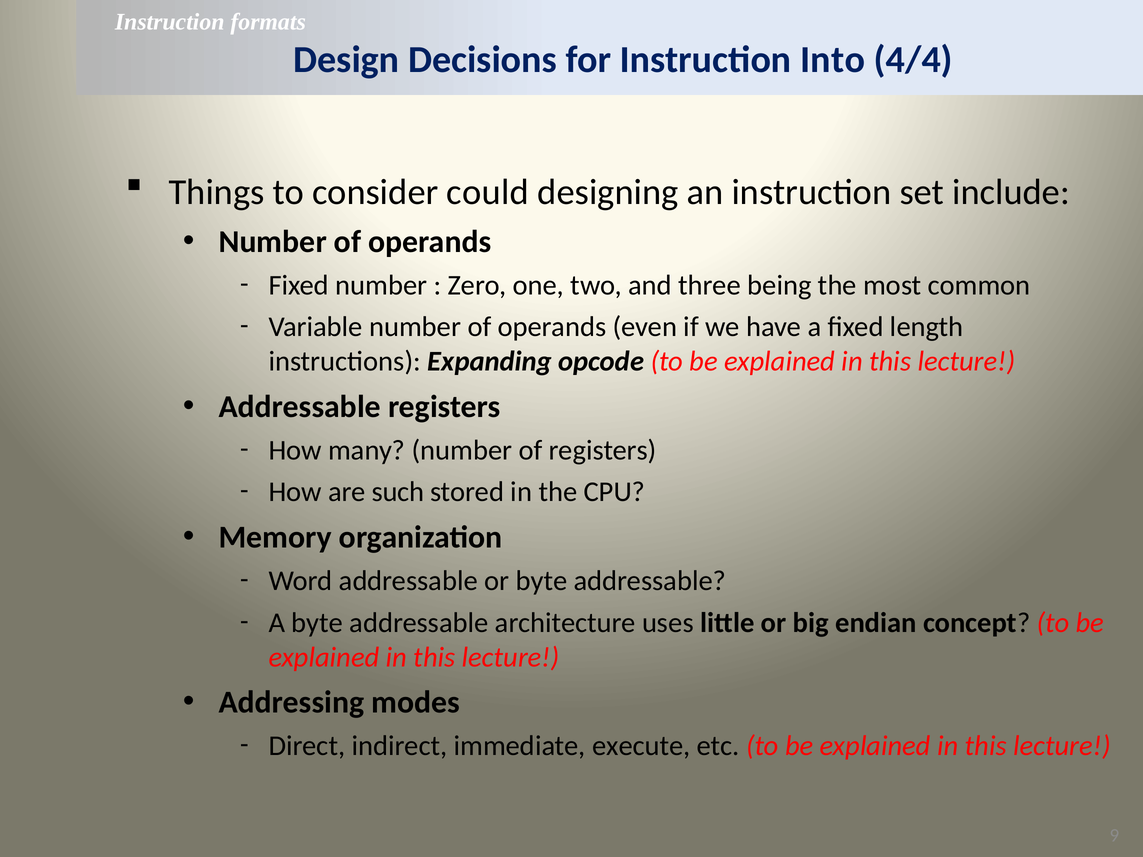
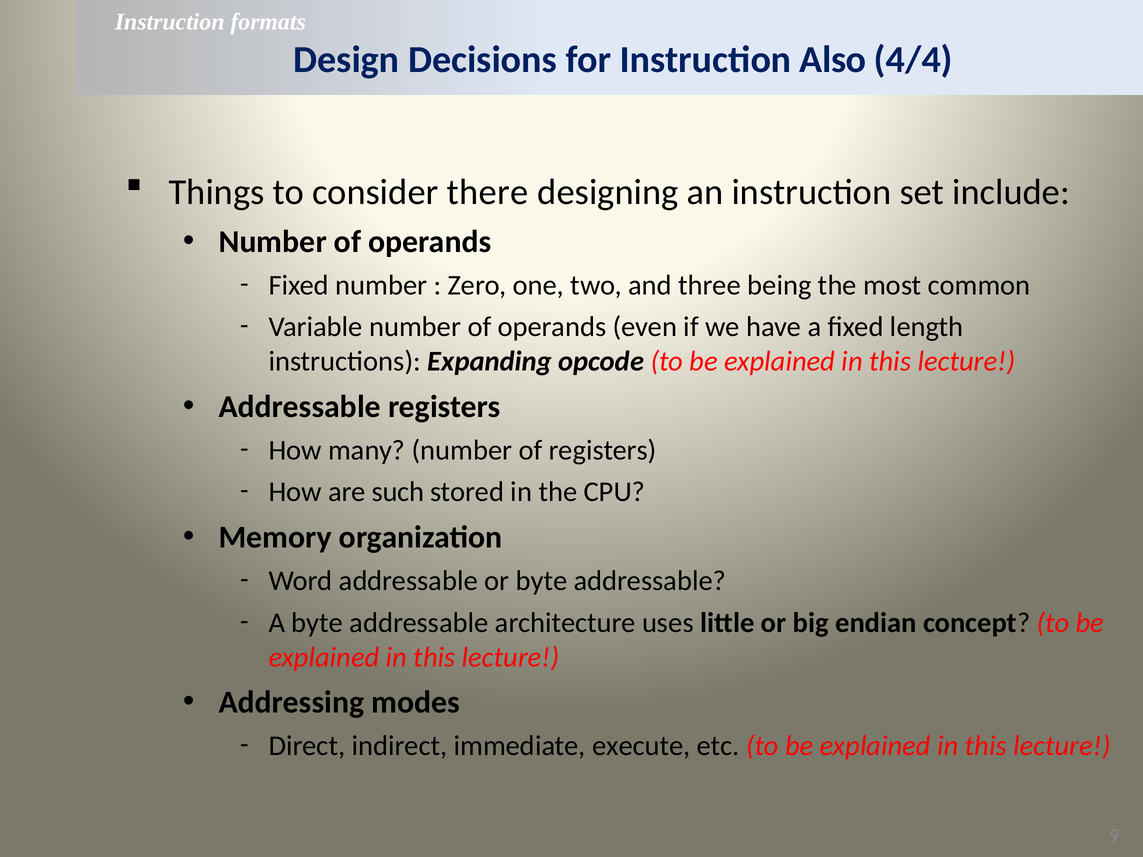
Into: Into -> Also
could: could -> there
